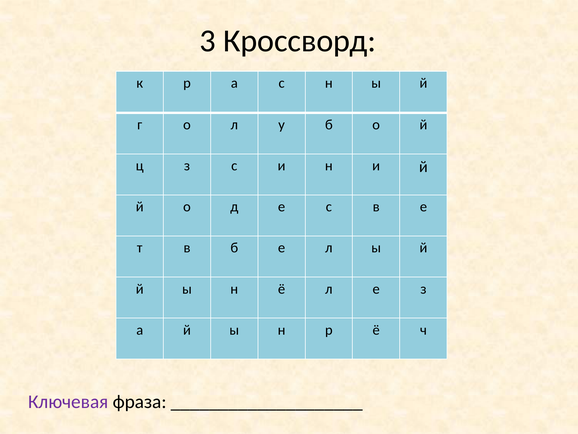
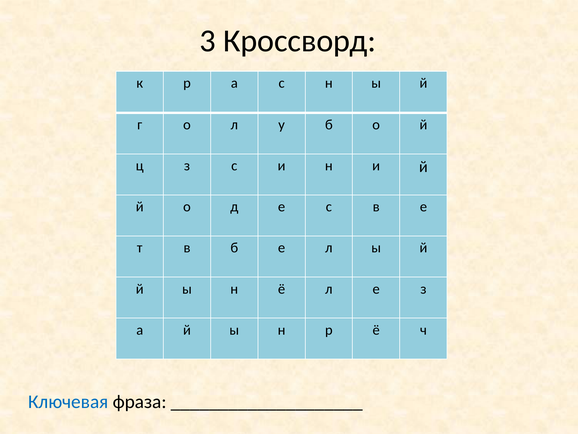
Ключевая colour: purple -> blue
